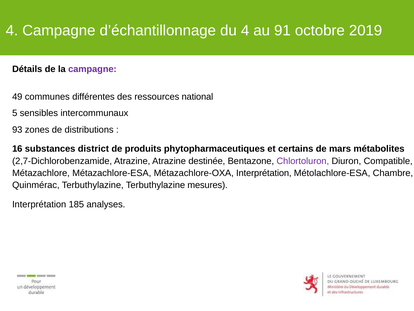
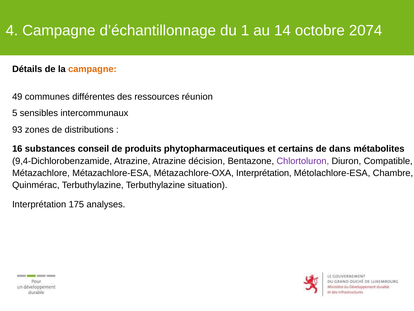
du 4: 4 -> 1
91: 91 -> 14
2019: 2019 -> 2074
campagne at (92, 69) colour: purple -> orange
national: national -> réunion
district: district -> conseil
mars: mars -> dans
2,7-Dichlorobenzamide: 2,7-Dichlorobenzamide -> 9,4-Dichlorobenzamide
destinée: destinée -> décision
mesures: mesures -> situation
185: 185 -> 175
